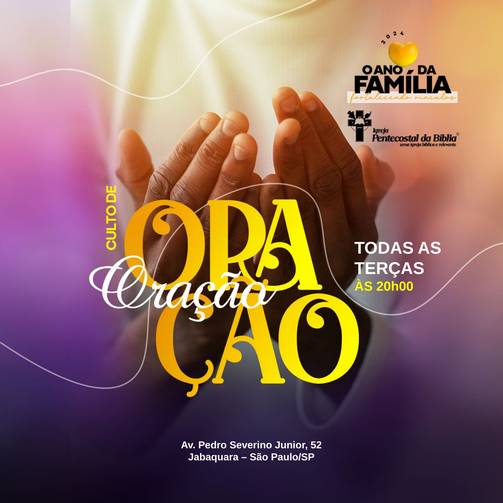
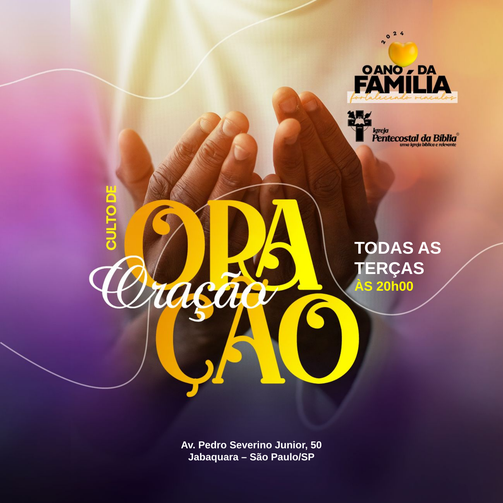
52: 52 -> 50
